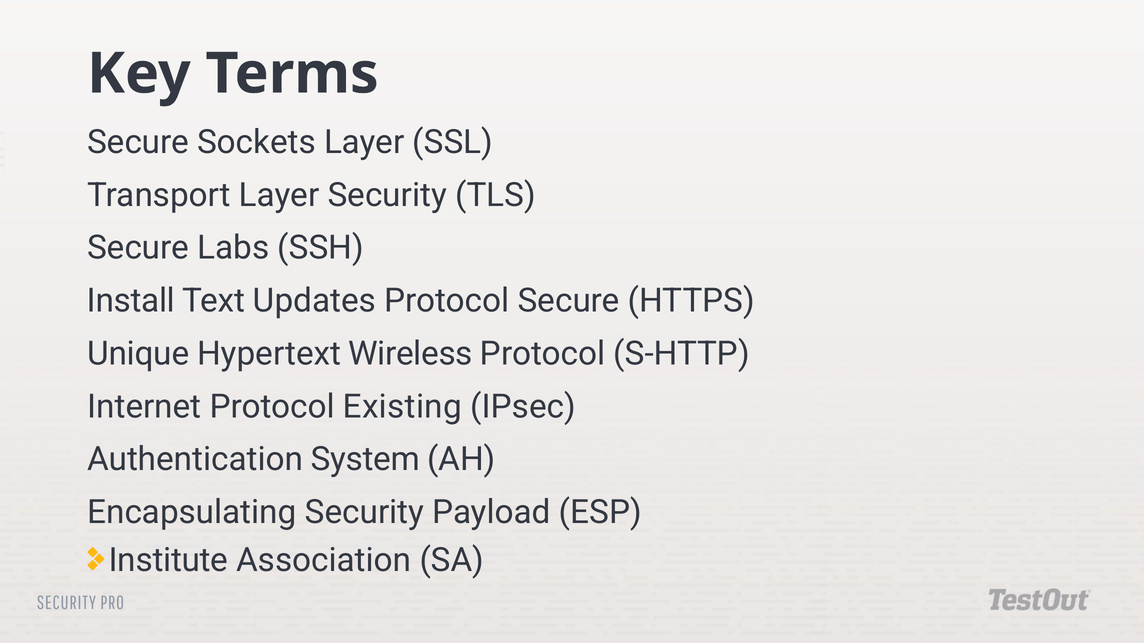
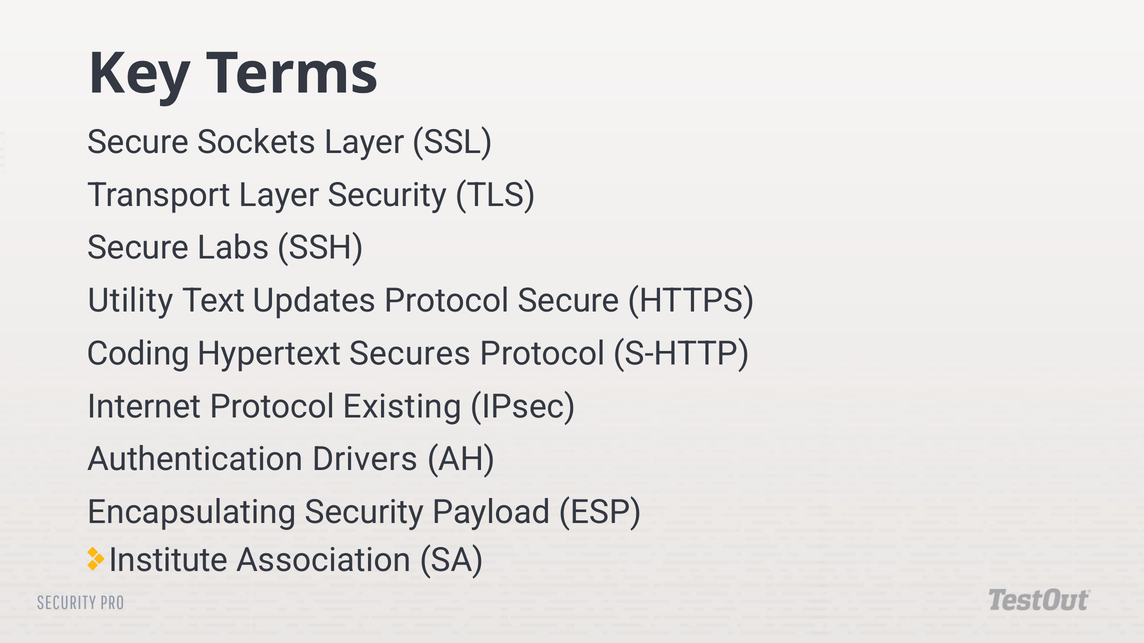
Install: Install -> Utility
Unique: Unique -> Coding
Wireless: Wireless -> Secures
System: System -> Drivers
